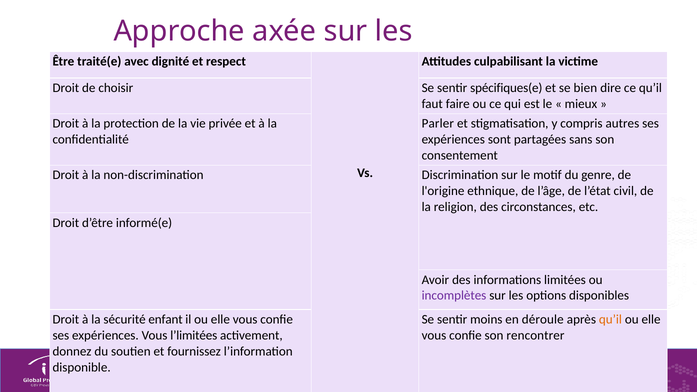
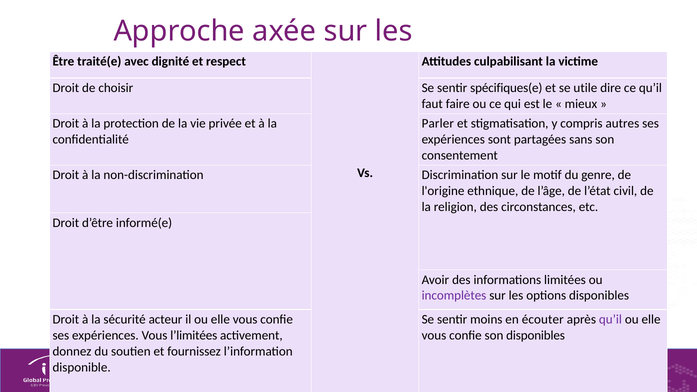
bien: bien -> utile
enfant: enfant -> acteur
déroule: déroule -> écouter
qu’il at (610, 320) colour: orange -> purple
son rencontrer: rencontrer -> disponibles
